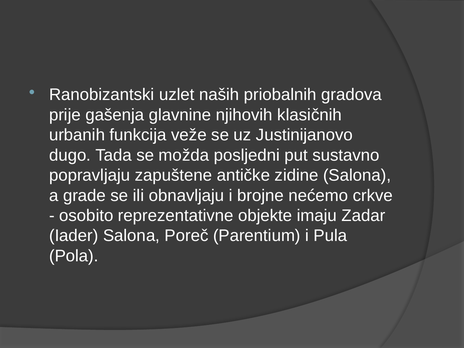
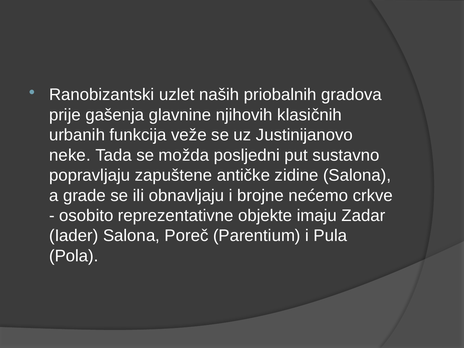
dugo: dugo -> neke
